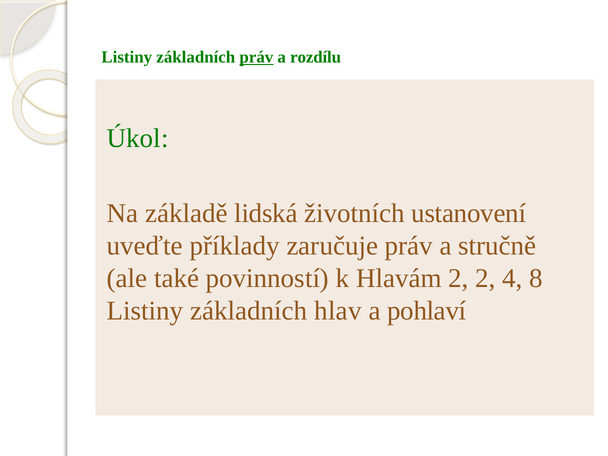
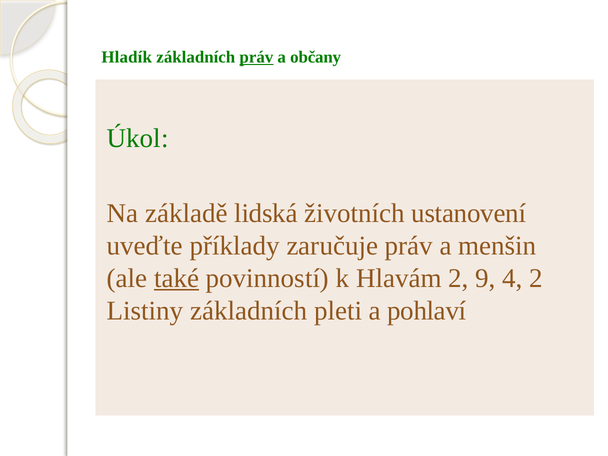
Listiny at (127, 57): Listiny -> Hladík
rozdílu: rozdílu -> občany
stručně: stručně -> menšin
také underline: none -> present
2 2: 2 -> 9
4 8: 8 -> 2
hlav: hlav -> pleti
